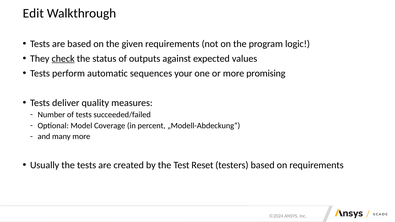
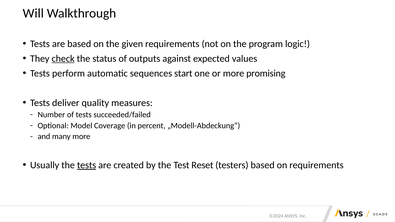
Edit: Edit -> Will
your: your -> start
tests at (87, 165) underline: none -> present
